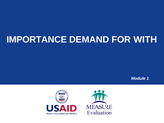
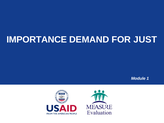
WITH: WITH -> JUST
